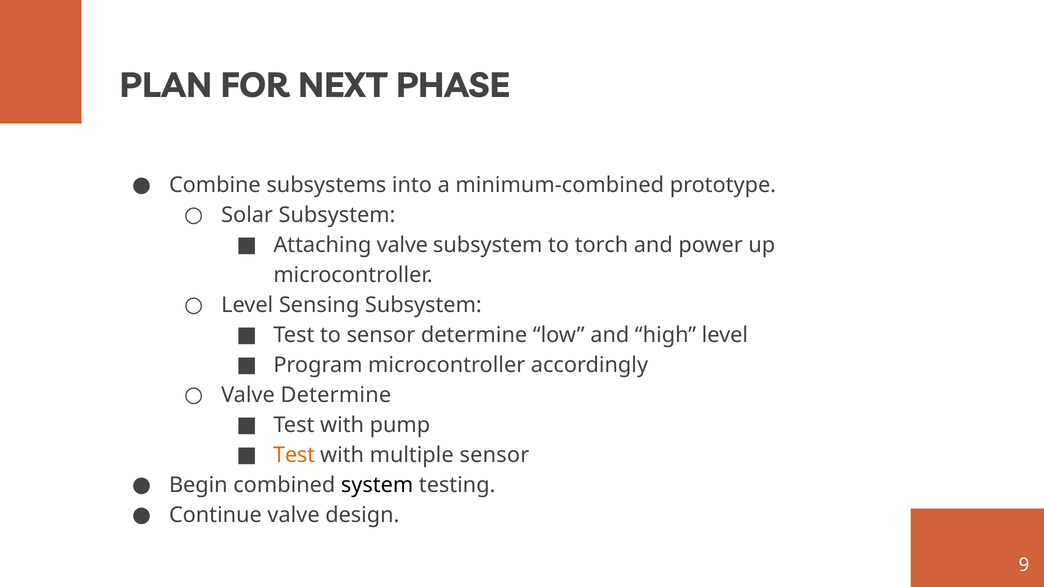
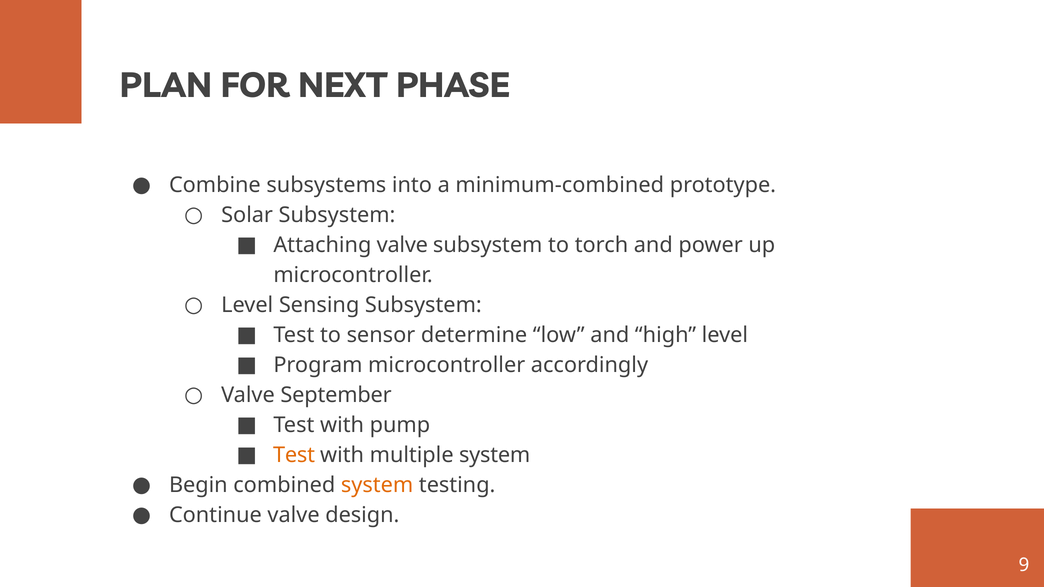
Valve Determine: Determine -> September
multiple sensor: sensor -> system
system at (377, 485) colour: black -> orange
